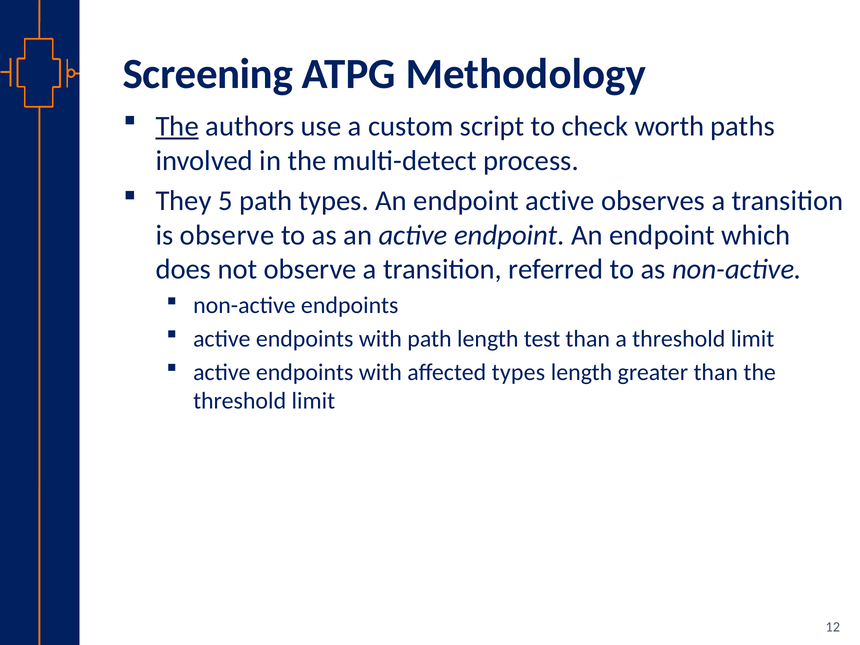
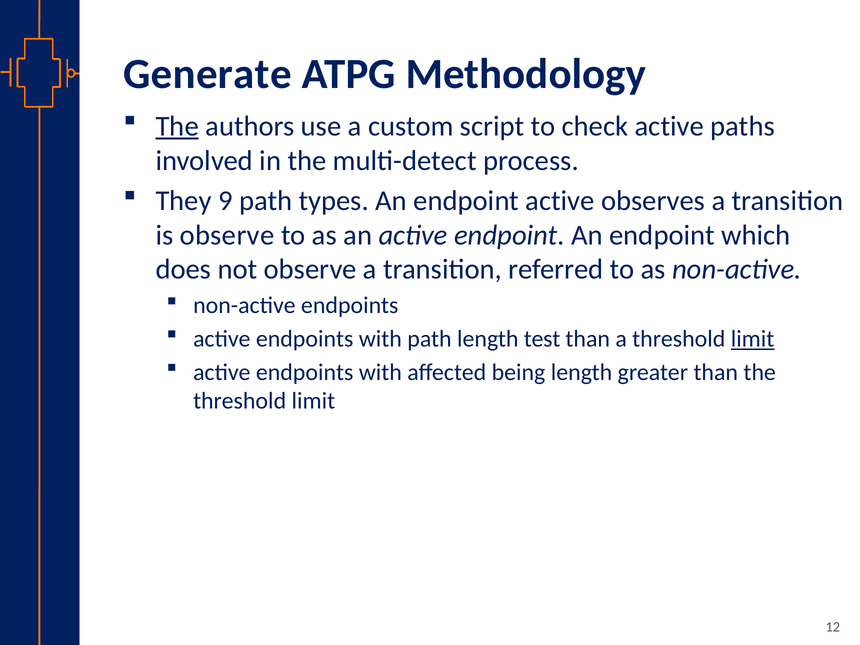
Screening: Screening -> Generate
check worth: worth -> active
5: 5 -> 9
limit at (753, 339) underline: none -> present
affected types: types -> being
